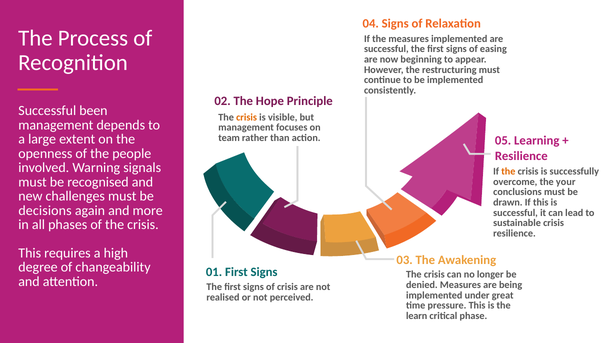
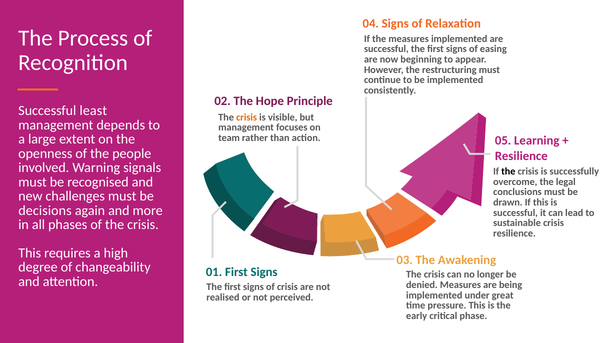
been: been -> least
the at (508, 171) colour: orange -> black
your: your -> legal
learn: learn -> early
